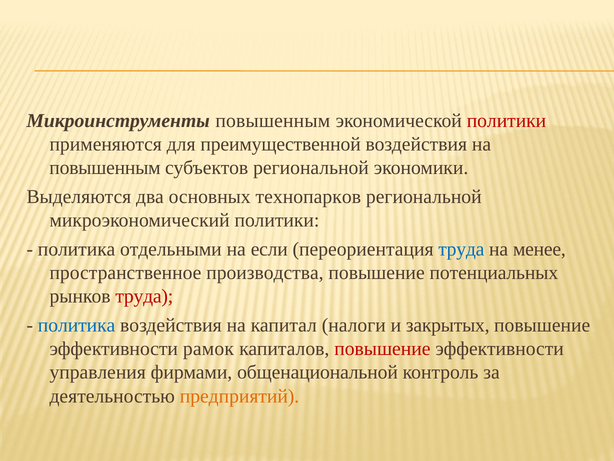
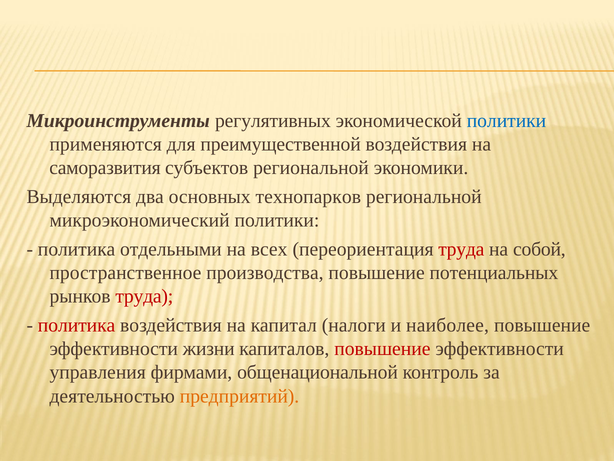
Микроинструменты повышенным: повышенным -> регулятивных
политики at (506, 121) colour: red -> blue
повышенным at (105, 168): повышенным -> саморазвития
если: если -> всех
труда at (461, 249) colour: blue -> red
менее: менее -> собой
политика at (77, 325) colour: blue -> red
закрытых: закрытых -> наиболее
рамок: рамок -> жизни
